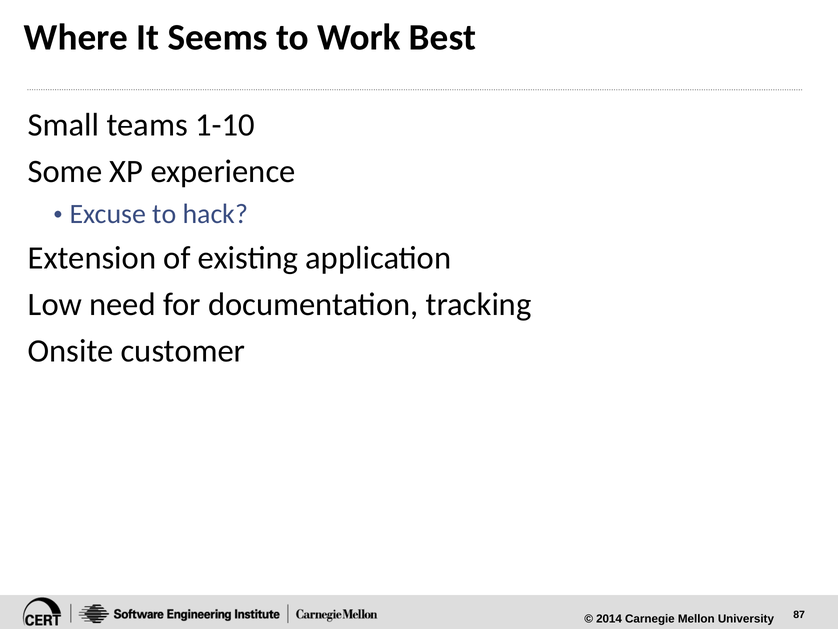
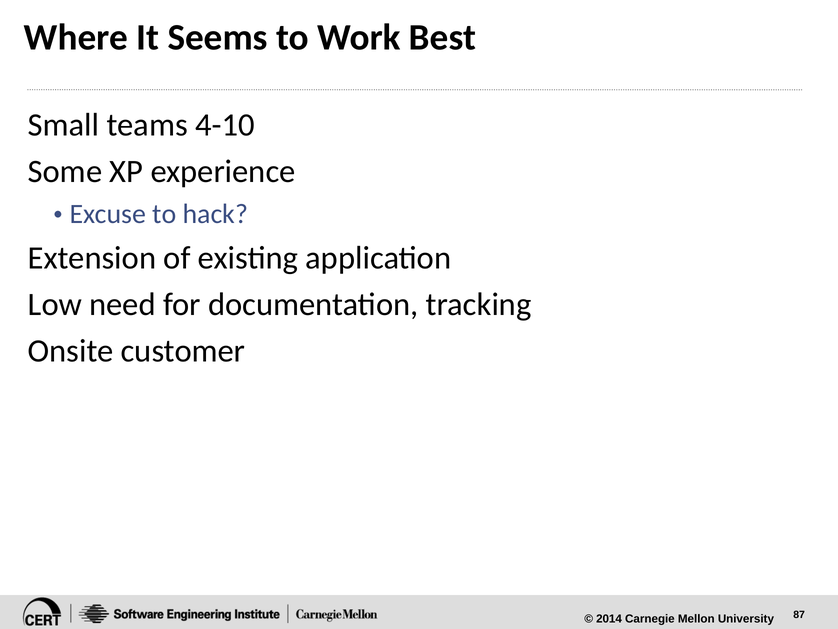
1-10: 1-10 -> 4-10
